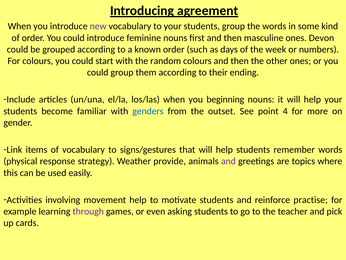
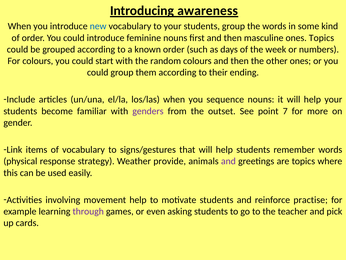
agreement: agreement -> awareness
new colour: purple -> blue
ones Devon: Devon -> Topics
beginning: beginning -> sequence
genders colour: blue -> purple
4: 4 -> 7
